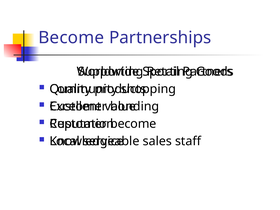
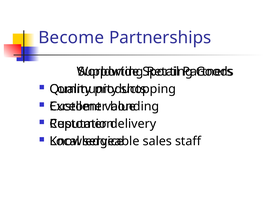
become at (133, 124): become -> delivery
